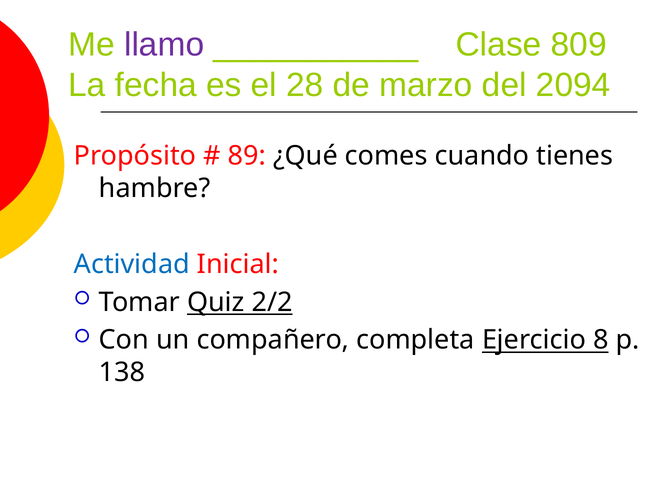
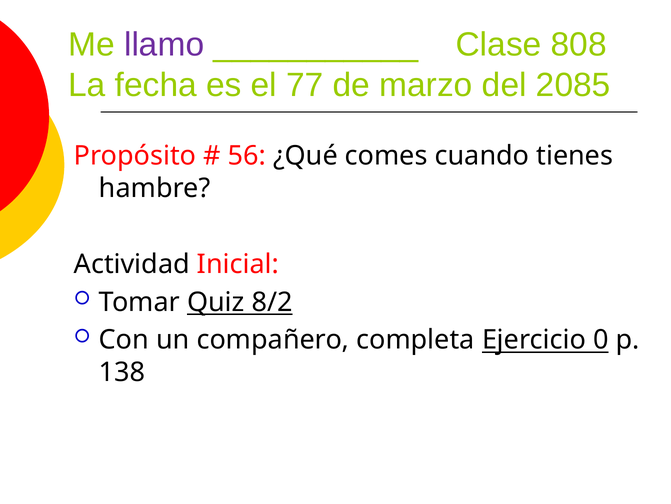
809: 809 -> 808
28: 28 -> 77
2094: 2094 -> 2085
89: 89 -> 56
Actividad colour: blue -> black
2/2: 2/2 -> 8/2
8: 8 -> 0
